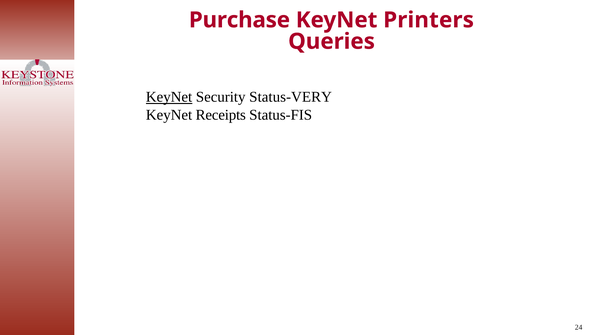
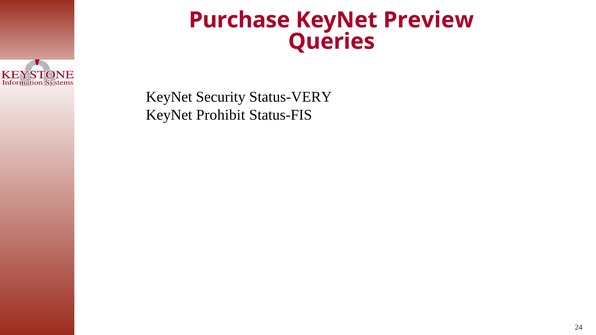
Printers: Printers -> Preview
KeyNet at (169, 97) underline: present -> none
Receipts: Receipts -> Prohibit
